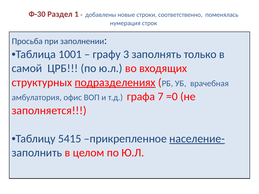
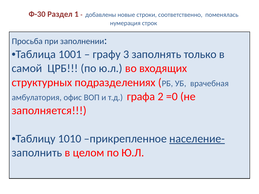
подразделениях underline: present -> none
7: 7 -> 2
5415: 5415 -> 1010
